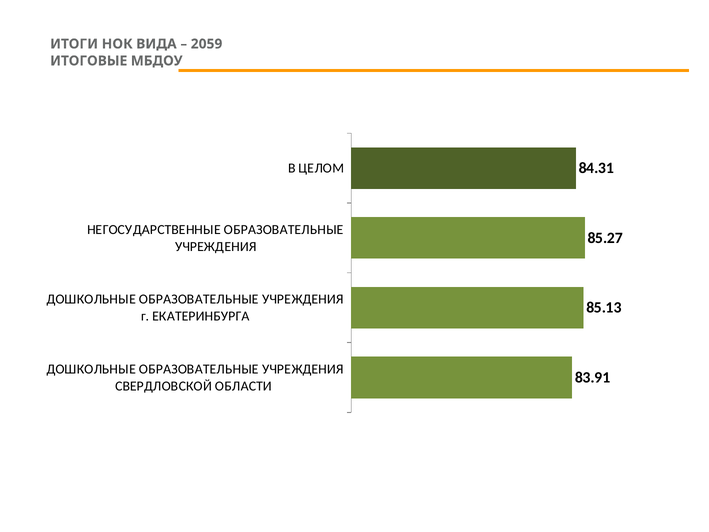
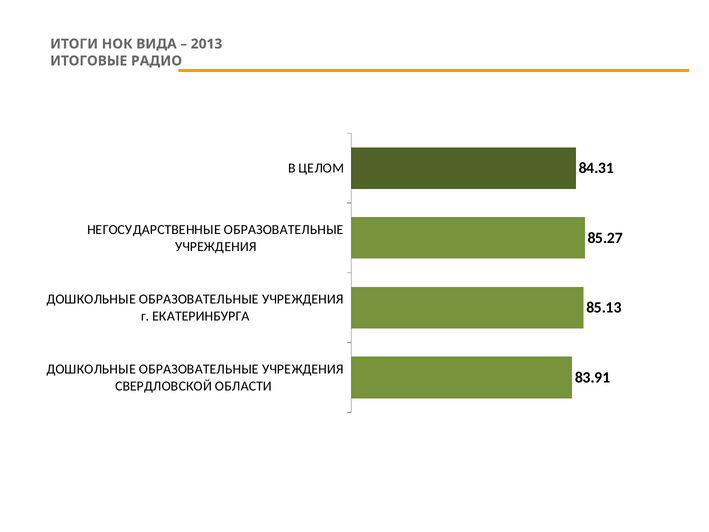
2059: 2059 -> 2013
МБДОУ: МБДОУ -> РАДИО
